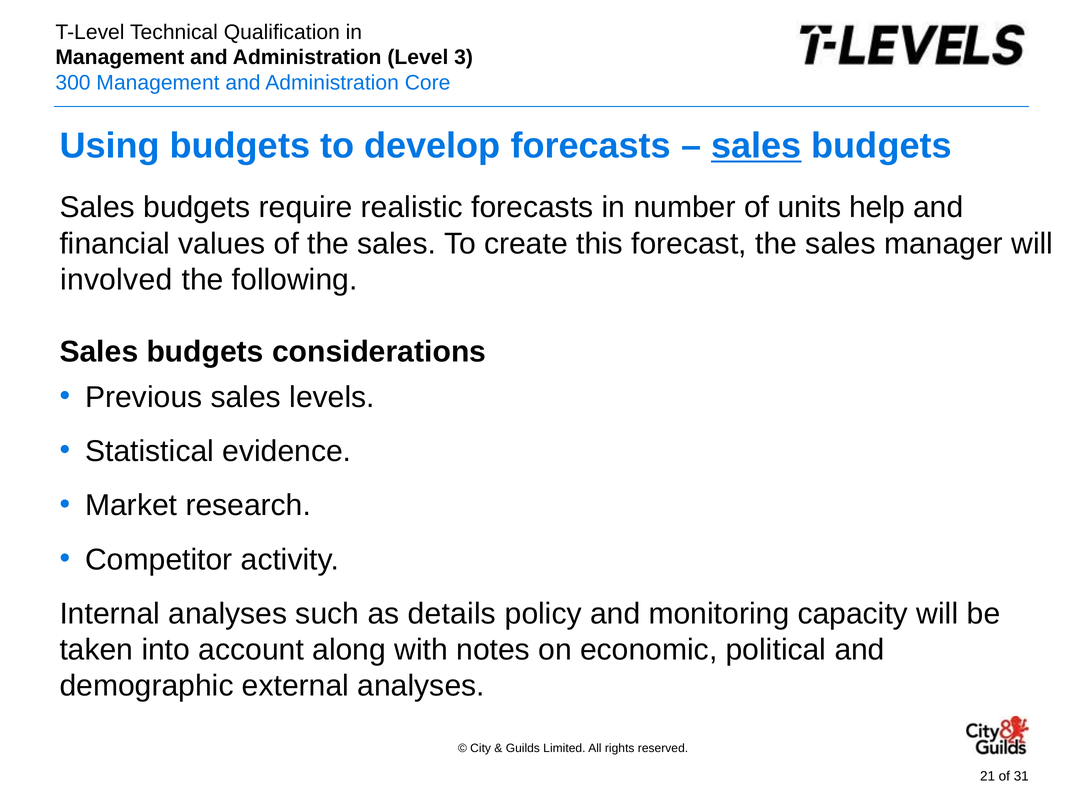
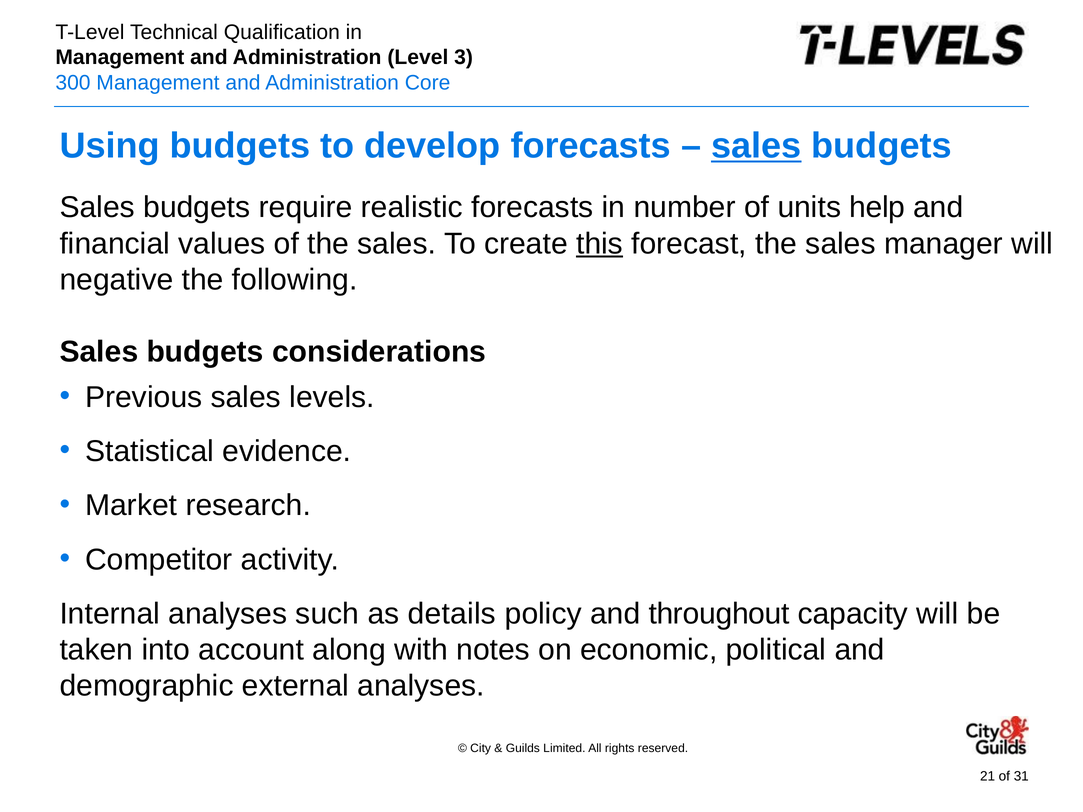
this underline: none -> present
involved: involved -> negative
monitoring: monitoring -> throughout
